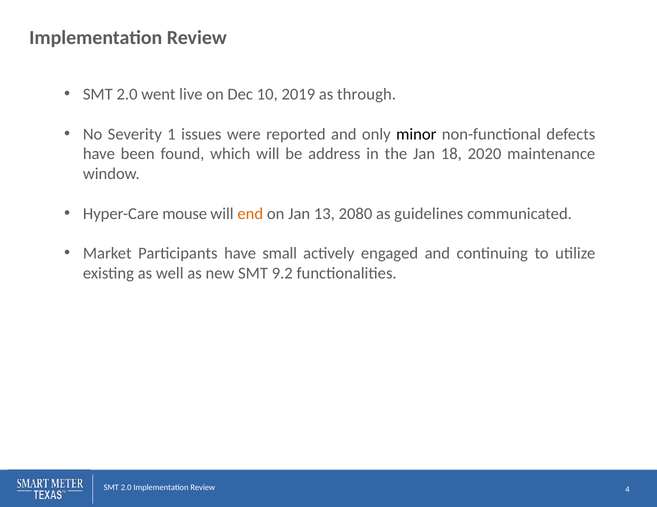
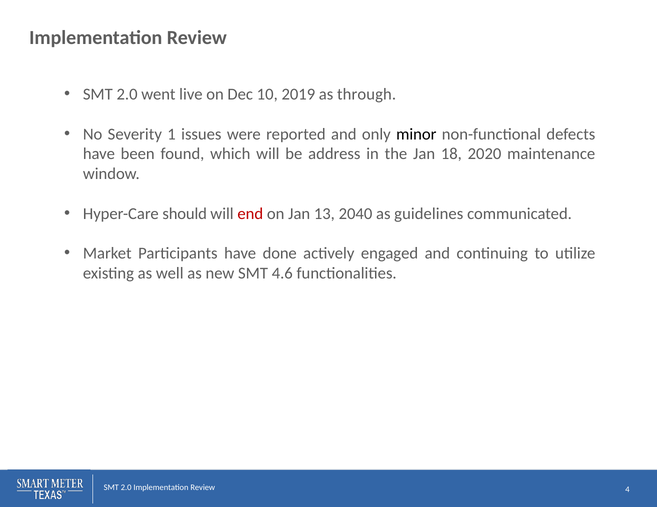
mouse: mouse -> should
end colour: orange -> red
2080: 2080 -> 2040
small: small -> done
9.2: 9.2 -> 4.6
